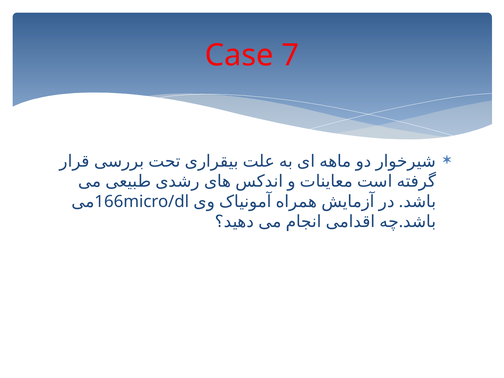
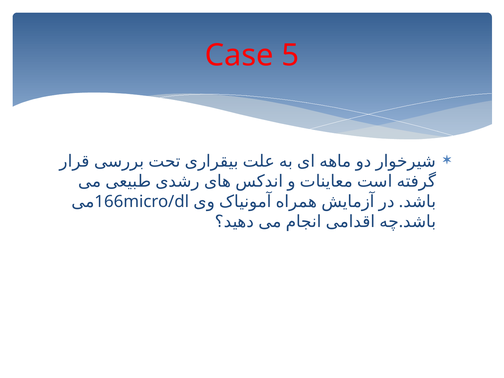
7: 7 -> 5
